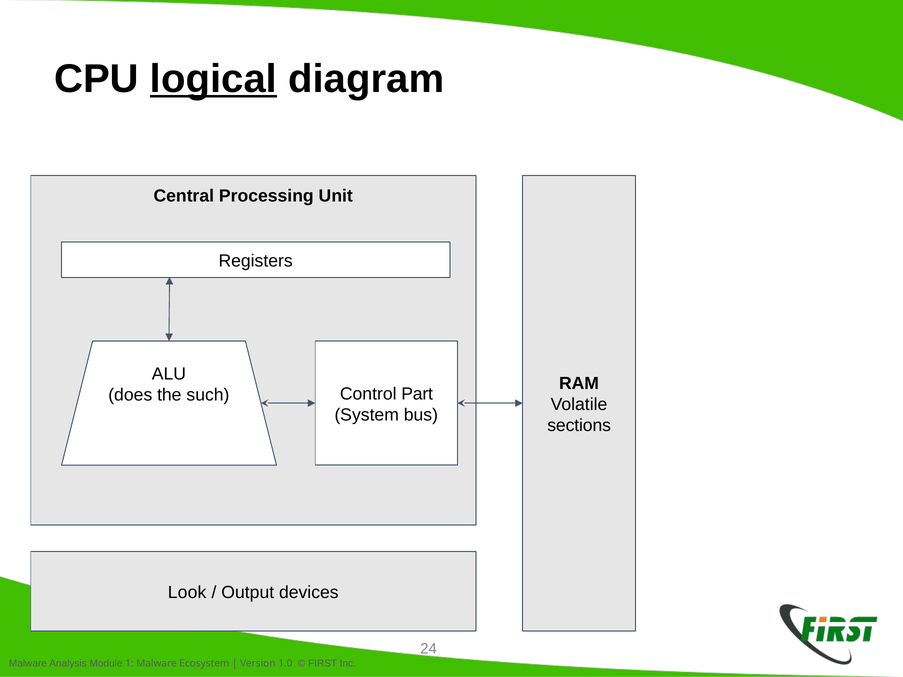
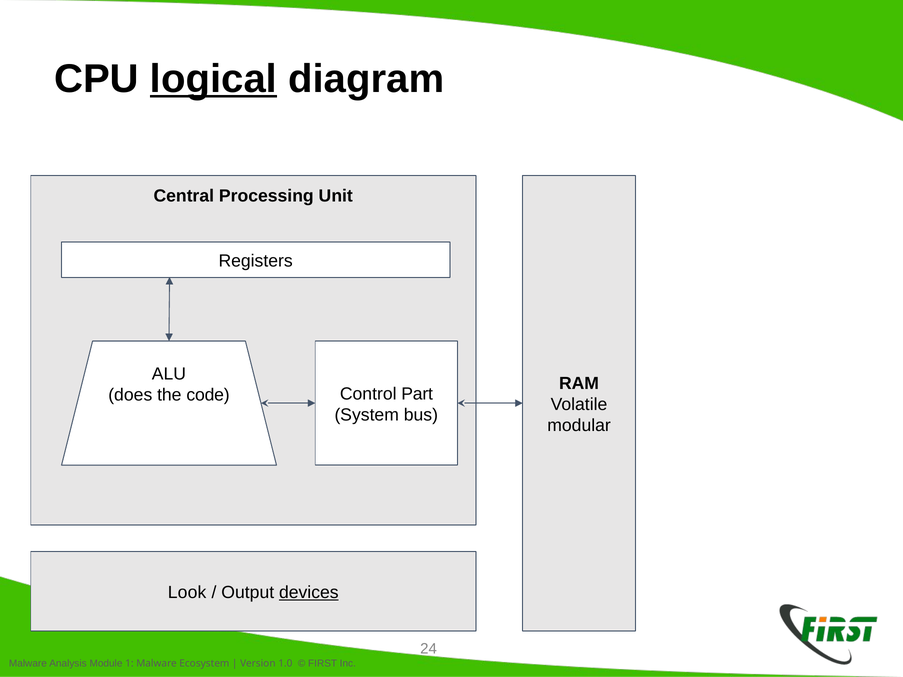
such: such -> code
sections: sections -> modular
devices underline: none -> present
